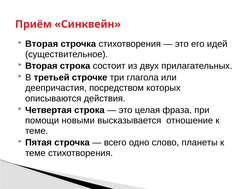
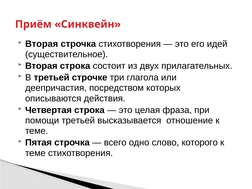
помощи новыми: новыми -> третьей
планеты: планеты -> которого
